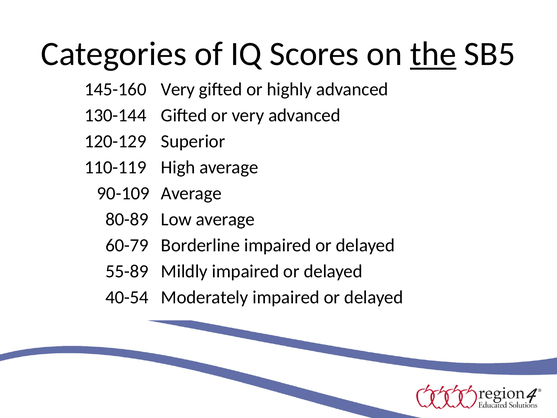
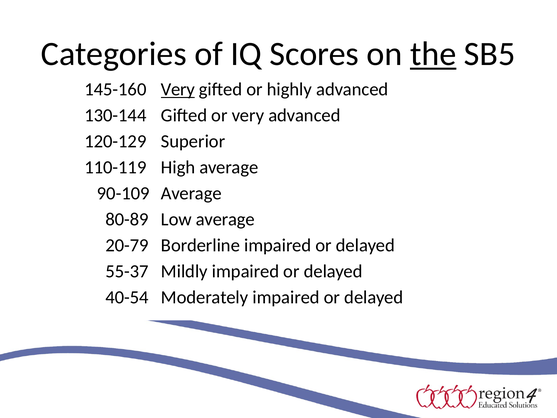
Very at (178, 89) underline: none -> present
60-79: 60-79 -> 20-79
55-89: 55-89 -> 55-37
